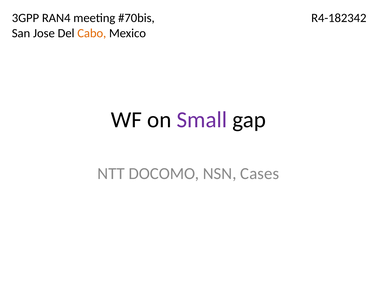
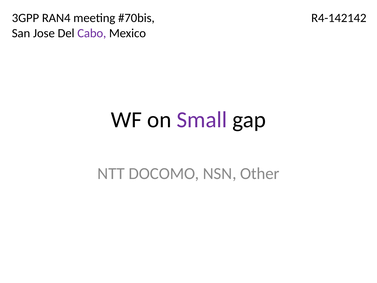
R4-182342: R4-182342 -> R4-142142
Cabo colour: orange -> purple
Cases: Cases -> Other
